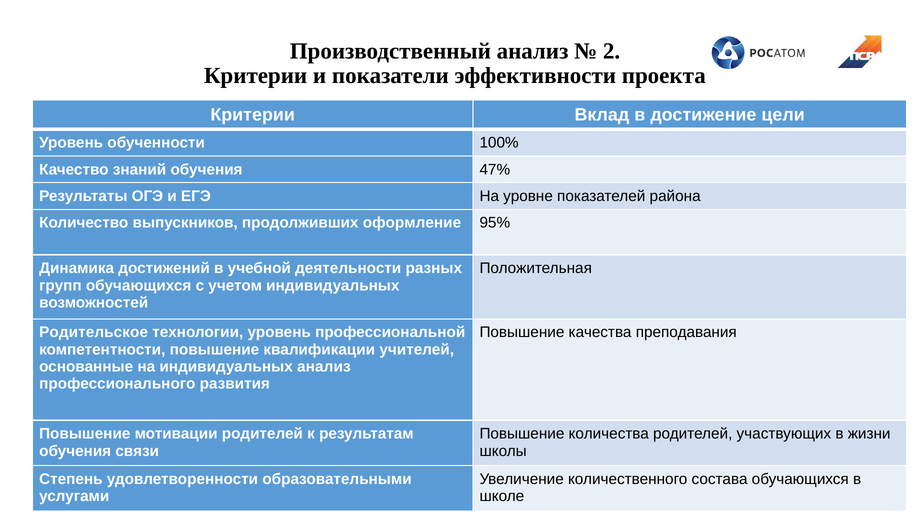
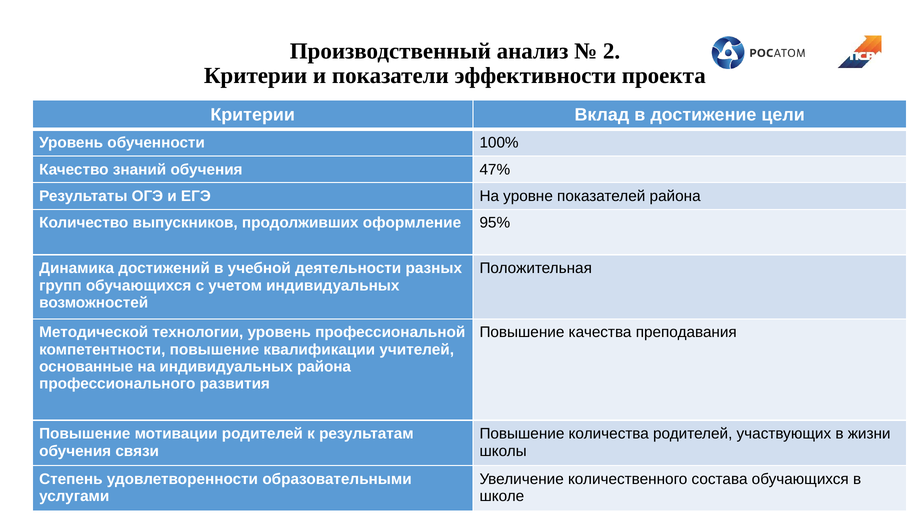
Родительское: Родительское -> Методической
индивидуальных анализ: анализ -> района
